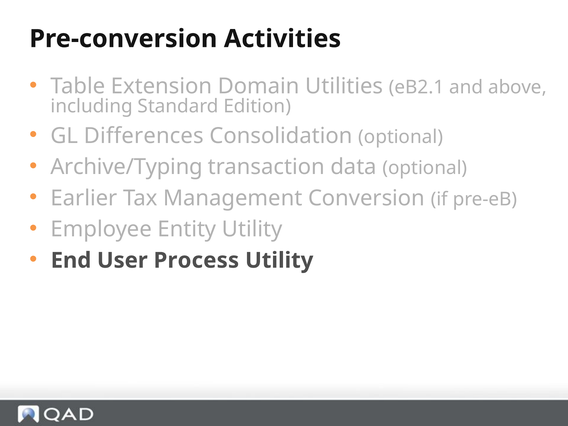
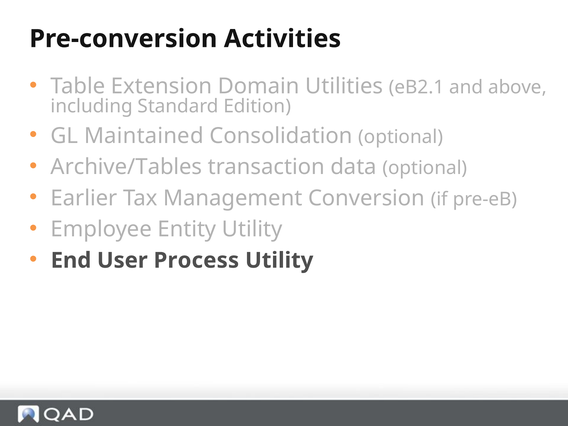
Differences: Differences -> Maintained
Archive/Typing: Archive/Typing -> Archive/Tables
